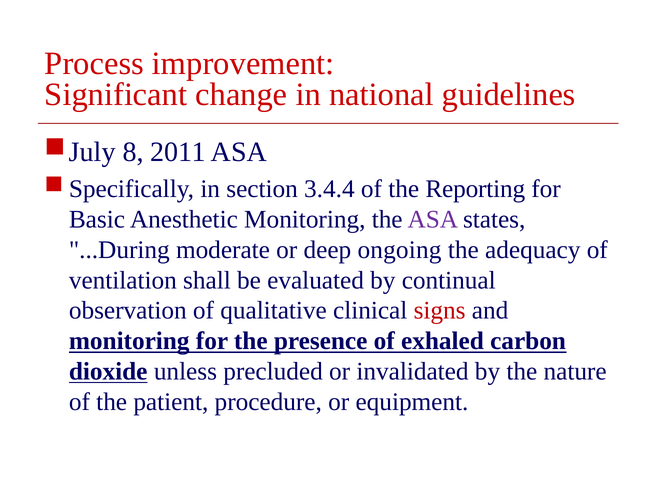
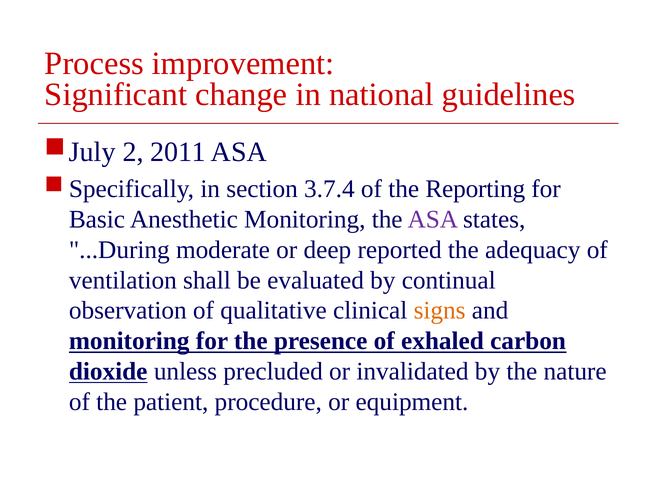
8: 8 -> 2
3.4.4: 3.4.4 -> 3.7.4
ongoing: ongoing -> reported
signs colour: red -> orange
